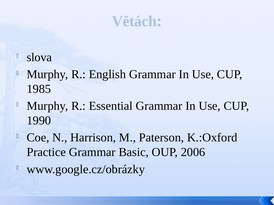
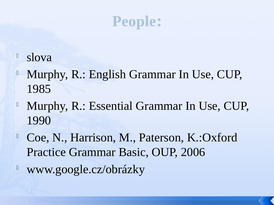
Větách: Větách -> People
